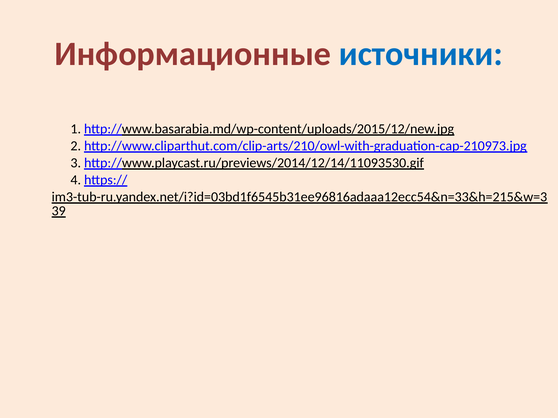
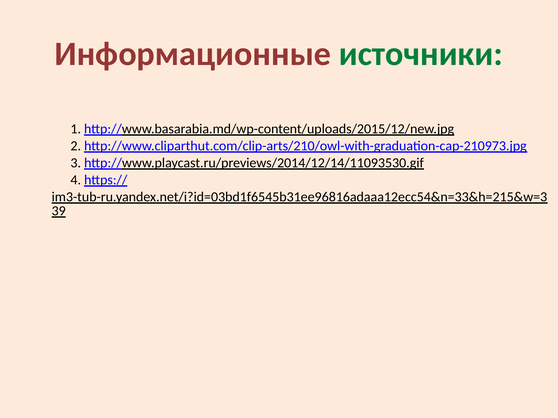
источники colour: blue -> green
